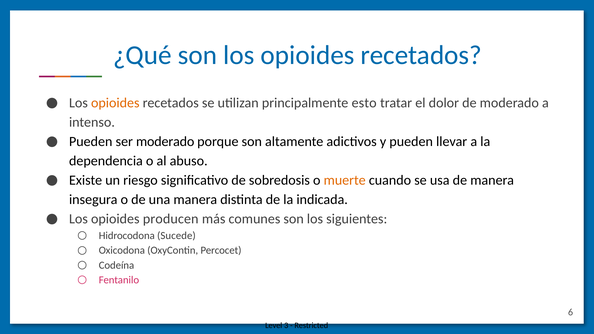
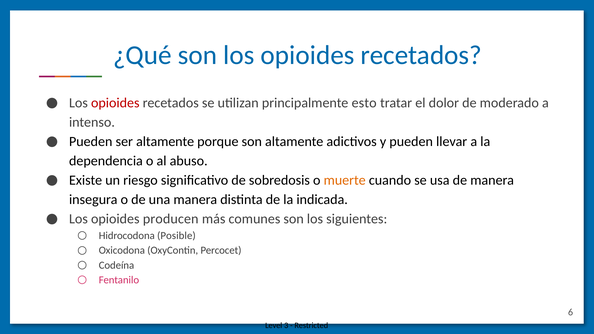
opioides at (115, 103) colour: orange -> red
ser moderado: moderado -> altamente
Sucede: Sucede -> Posible
